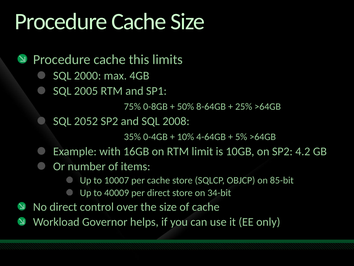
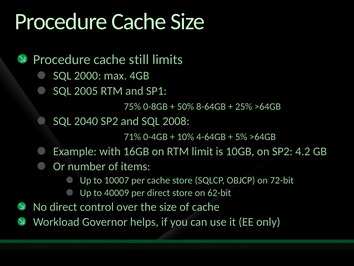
this: this -> still
2052: 2052 -> 2040
35%: 35% -> 71%
85-bit: 85-bit -> 72-bit
34-bit: 34-bit -> 62-bit
